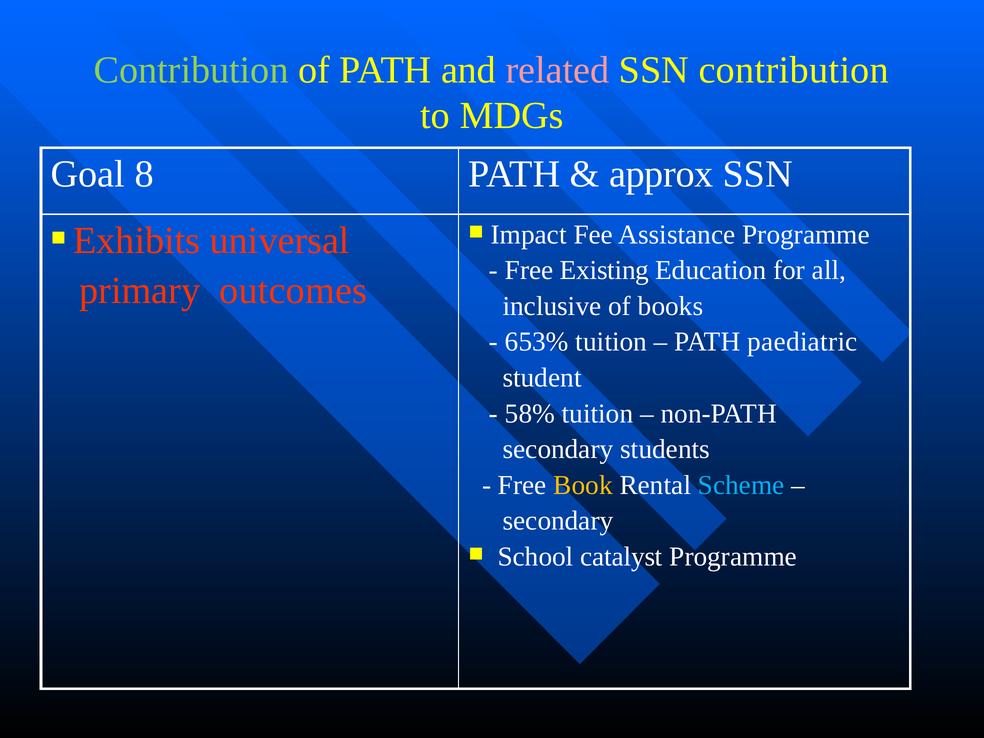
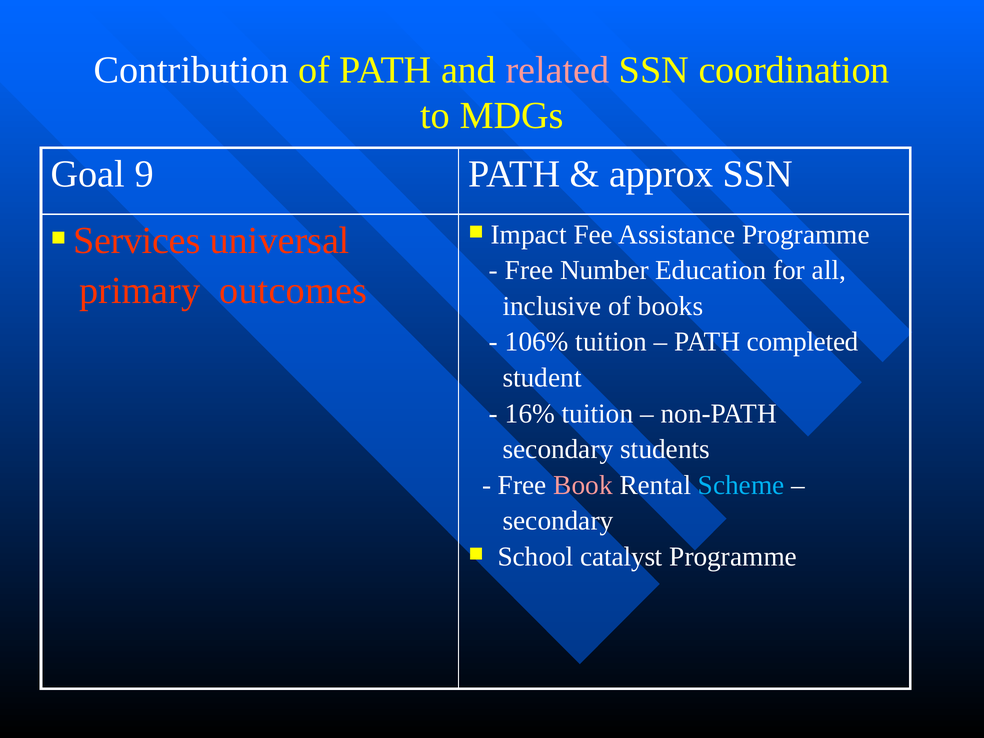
Contribution at (191, 70) colour: light green -> white
SSN contribution: contribution -> coordination
8: 8 -> 9
Exhibits: Exhibits -> Services
Existing: Existing -> Number
653%: 653% -> 106%
paediatric: paediatric -> completed
58%: 58% -> 16%
Book colour: yellow -> pink
